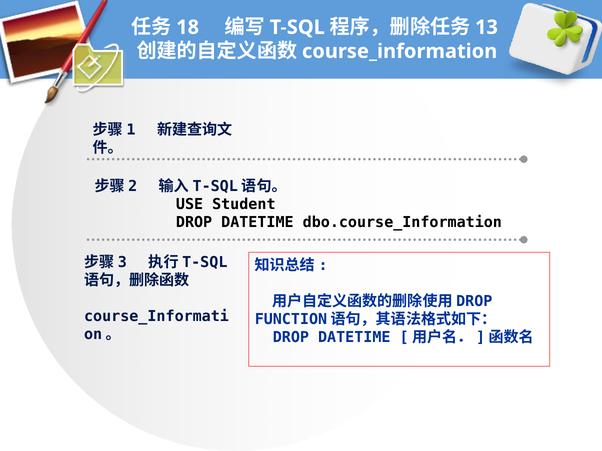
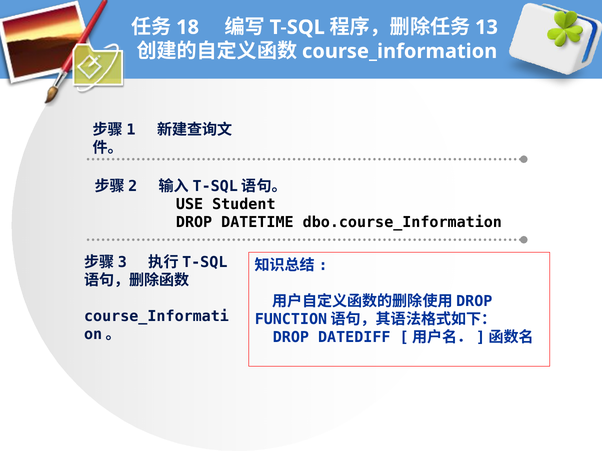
DATETIME at (354, 338): DATETIME -> DATEDIFF
